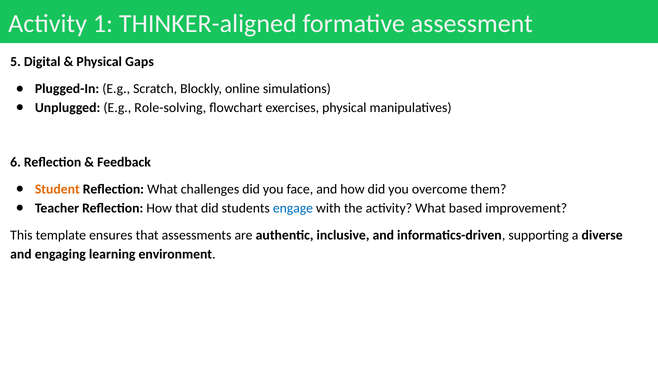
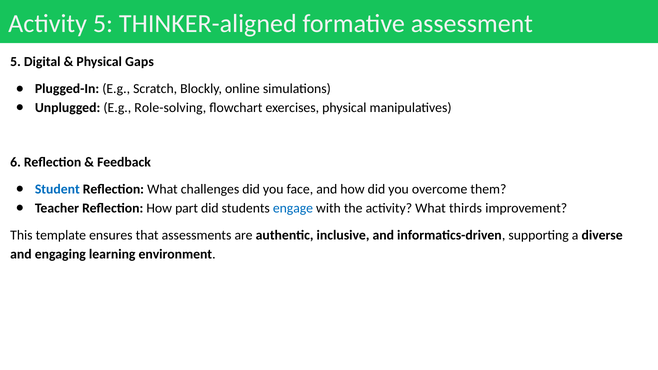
Activity 1: 1 -> 5
Student colour: orange -> blue
How that: that -> part
based: based -> thirds
